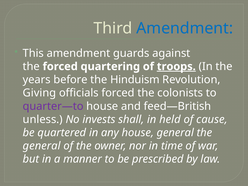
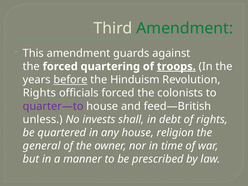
Amendment at (185, 28) colour: blue -> green
before underline: none -> present
Giving at (39, 93): Giving -> Rights
held: held -> debt
of cause: cause -> rights
house general: general -> religion
